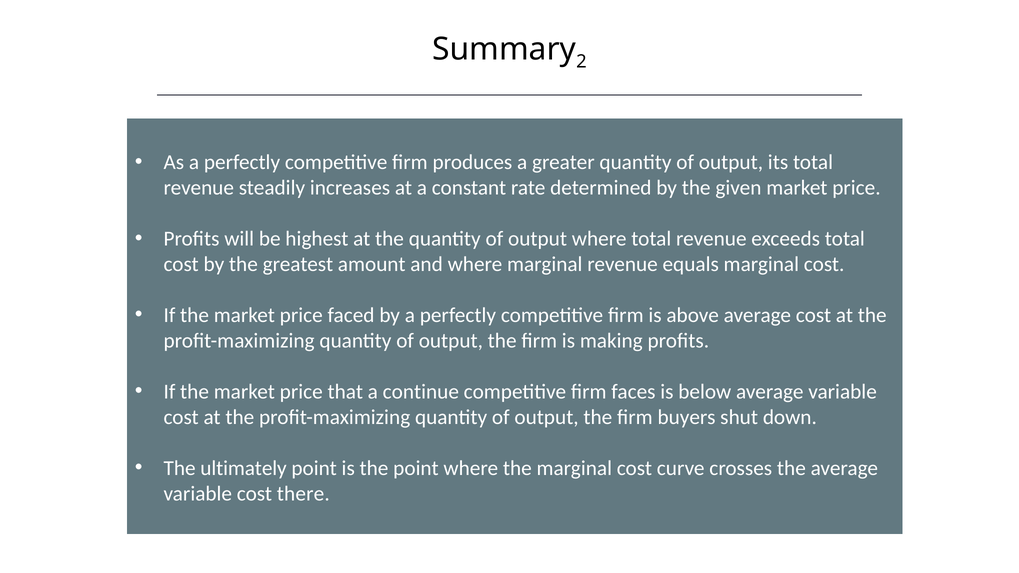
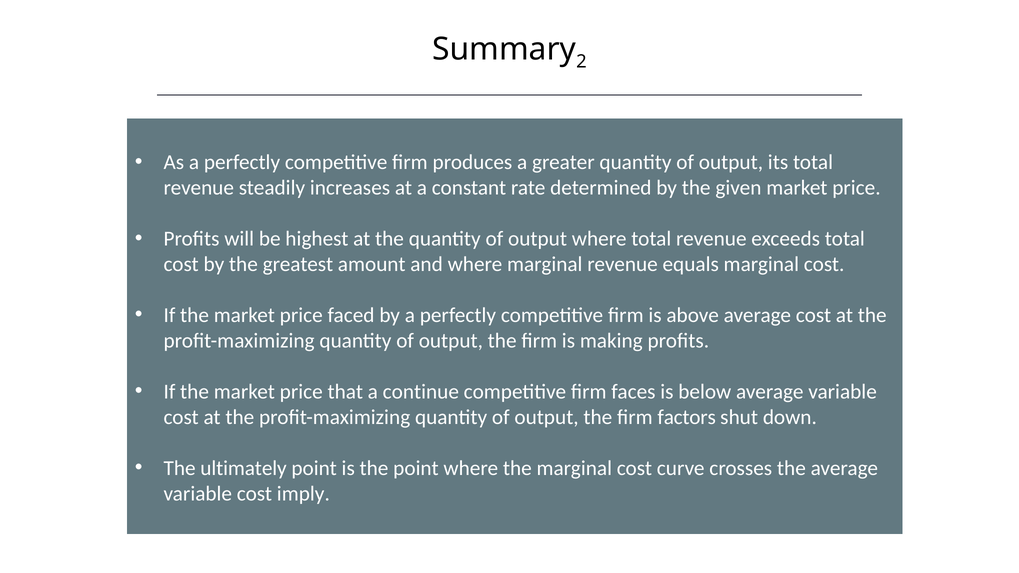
buyers: buyers -> factors
there: there -> imply
